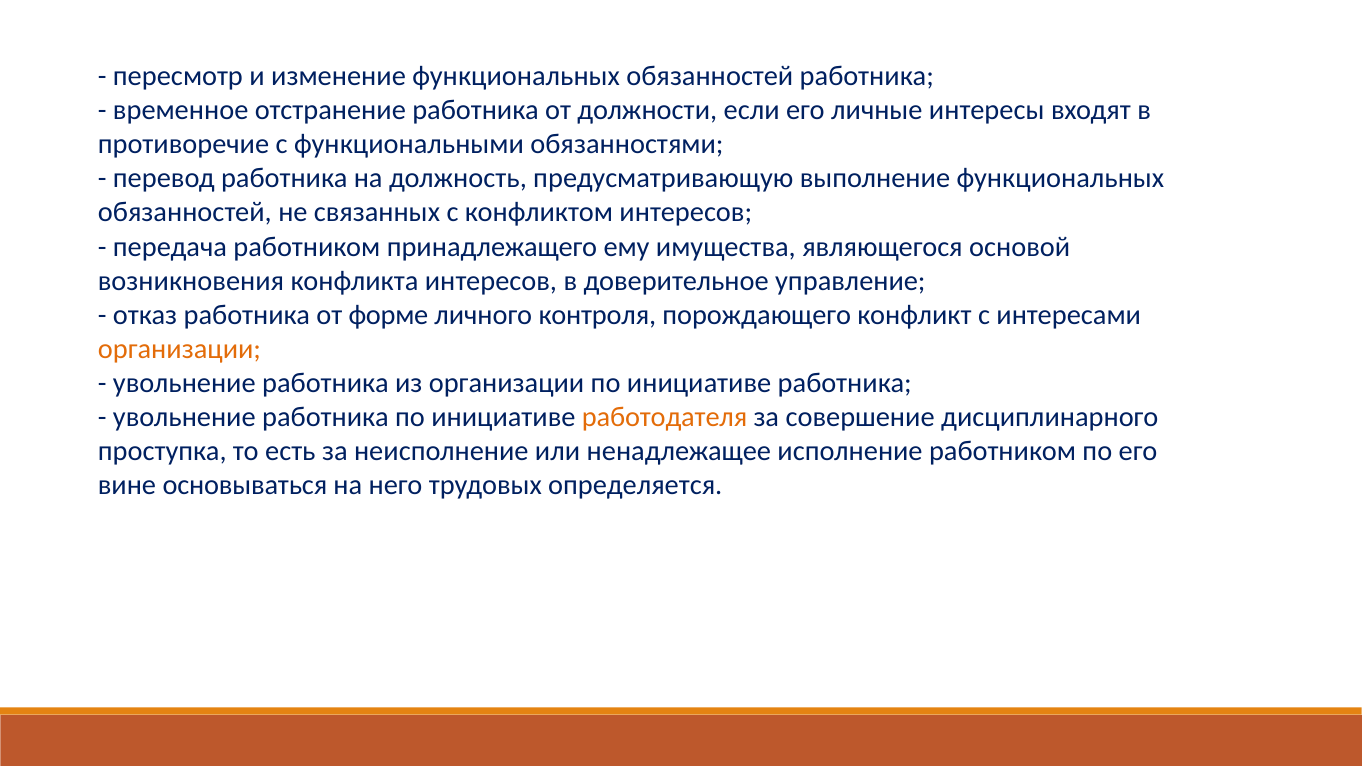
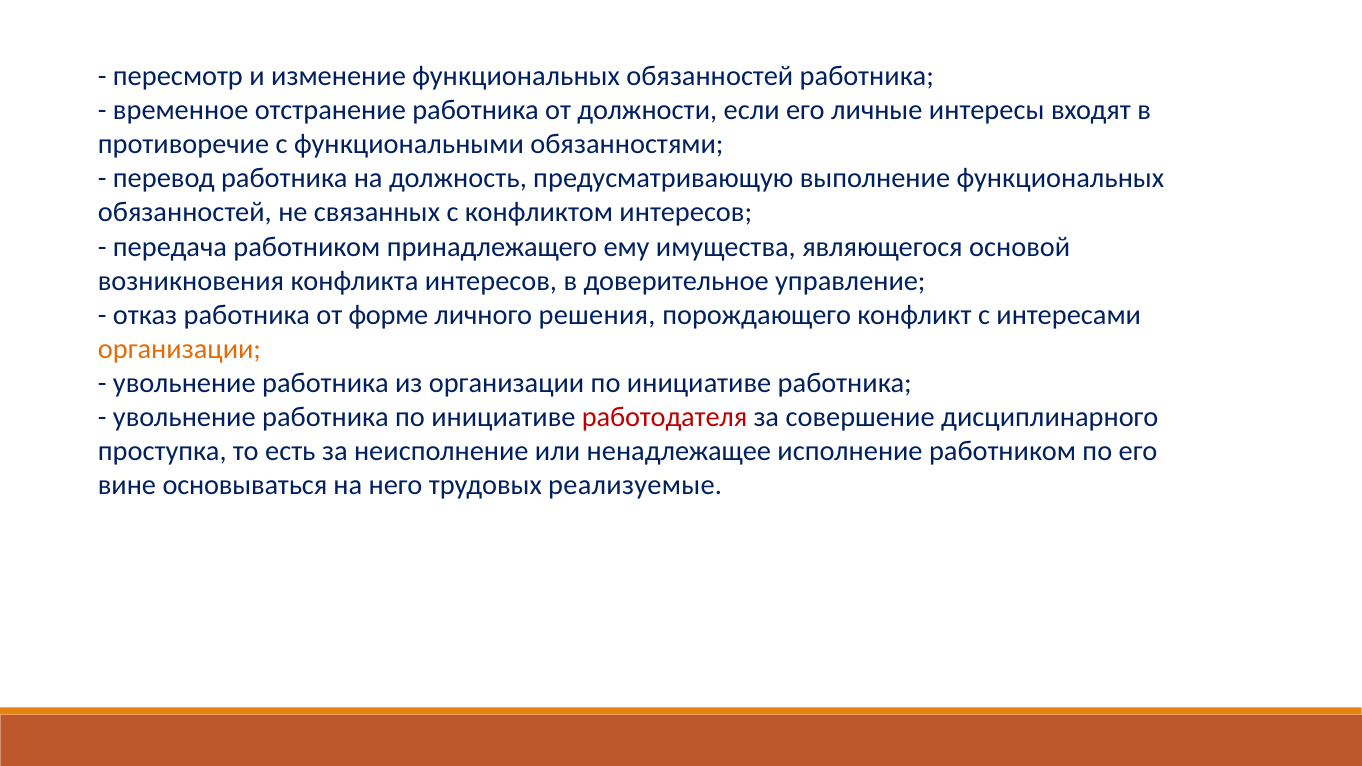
контроля: контроля -> решения
работодателя colour: orange -> red
определяется: определяется -> реализуемые
